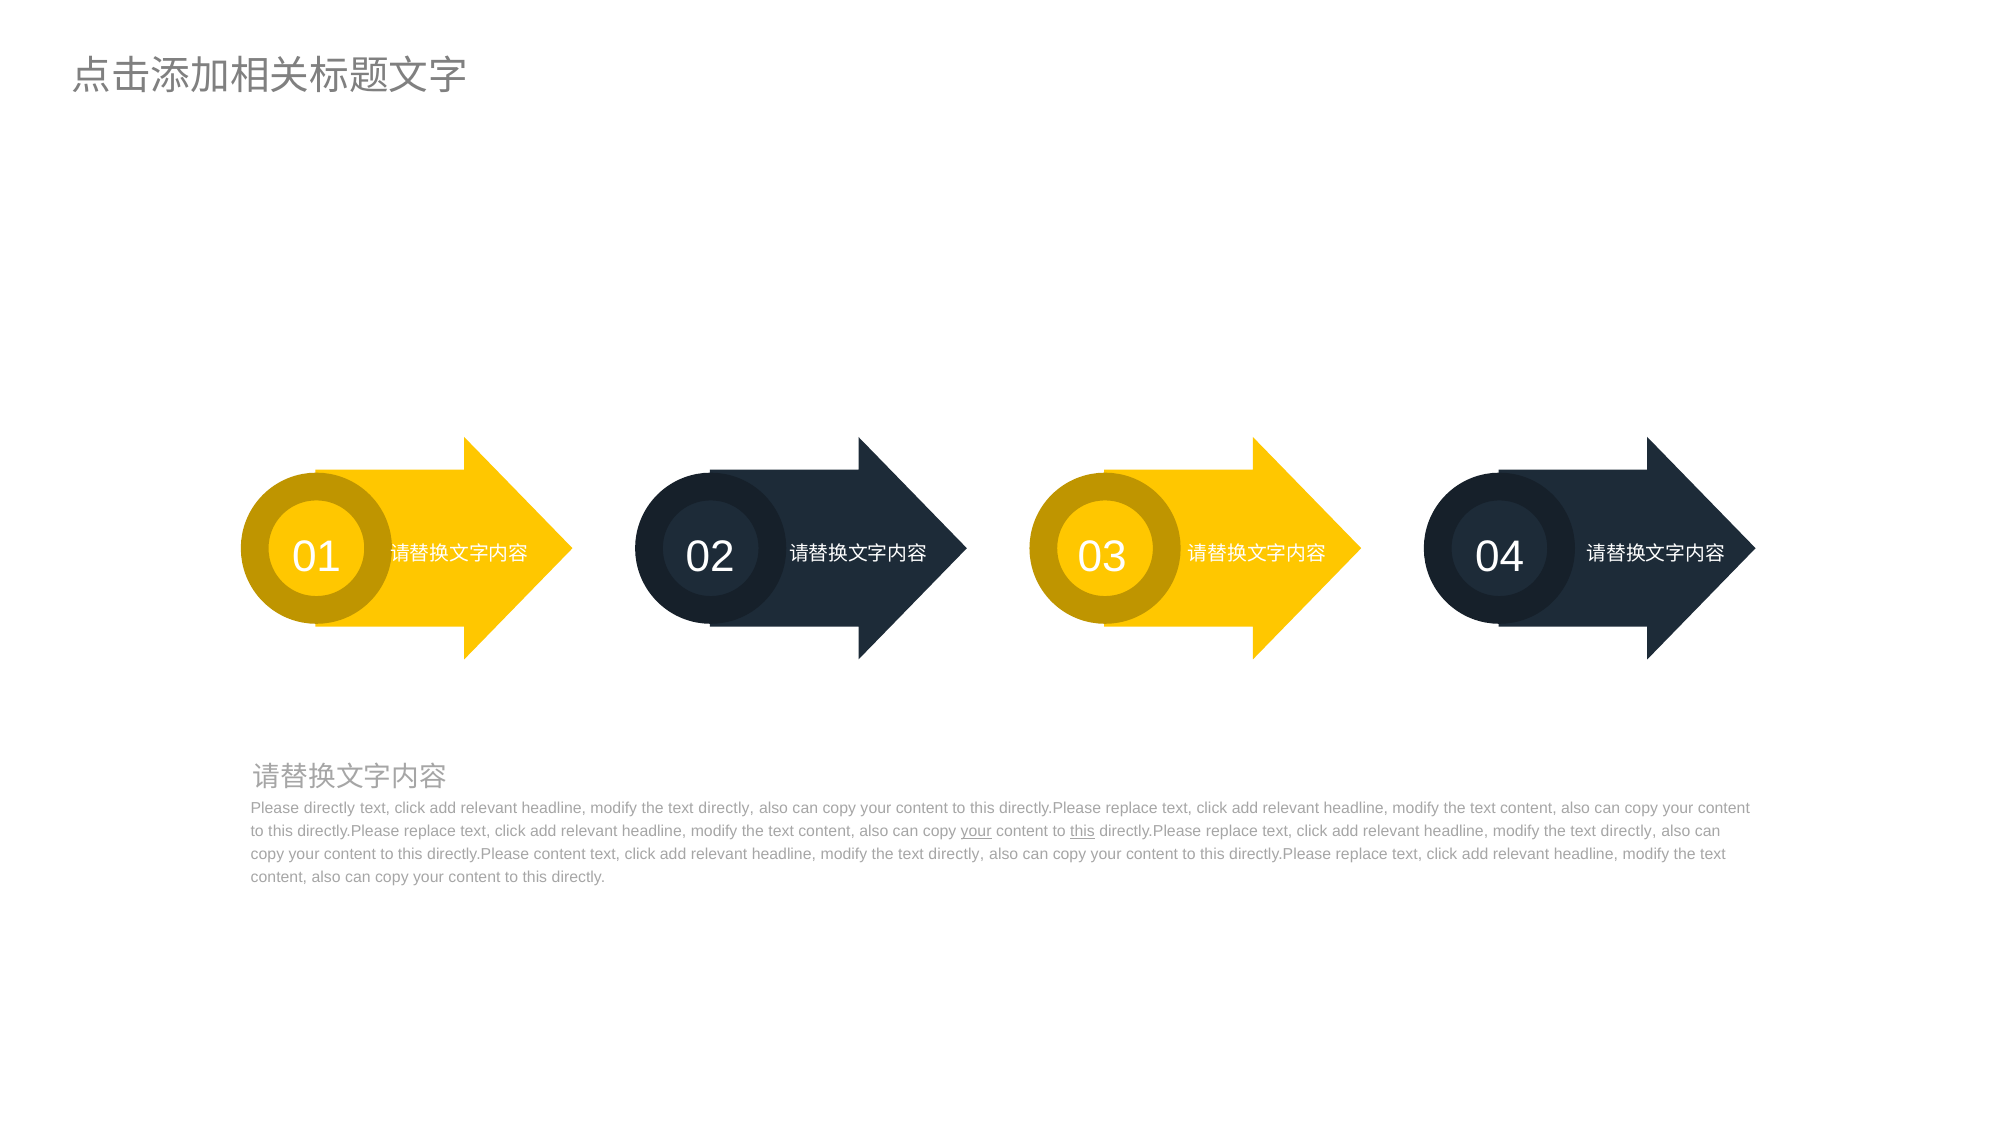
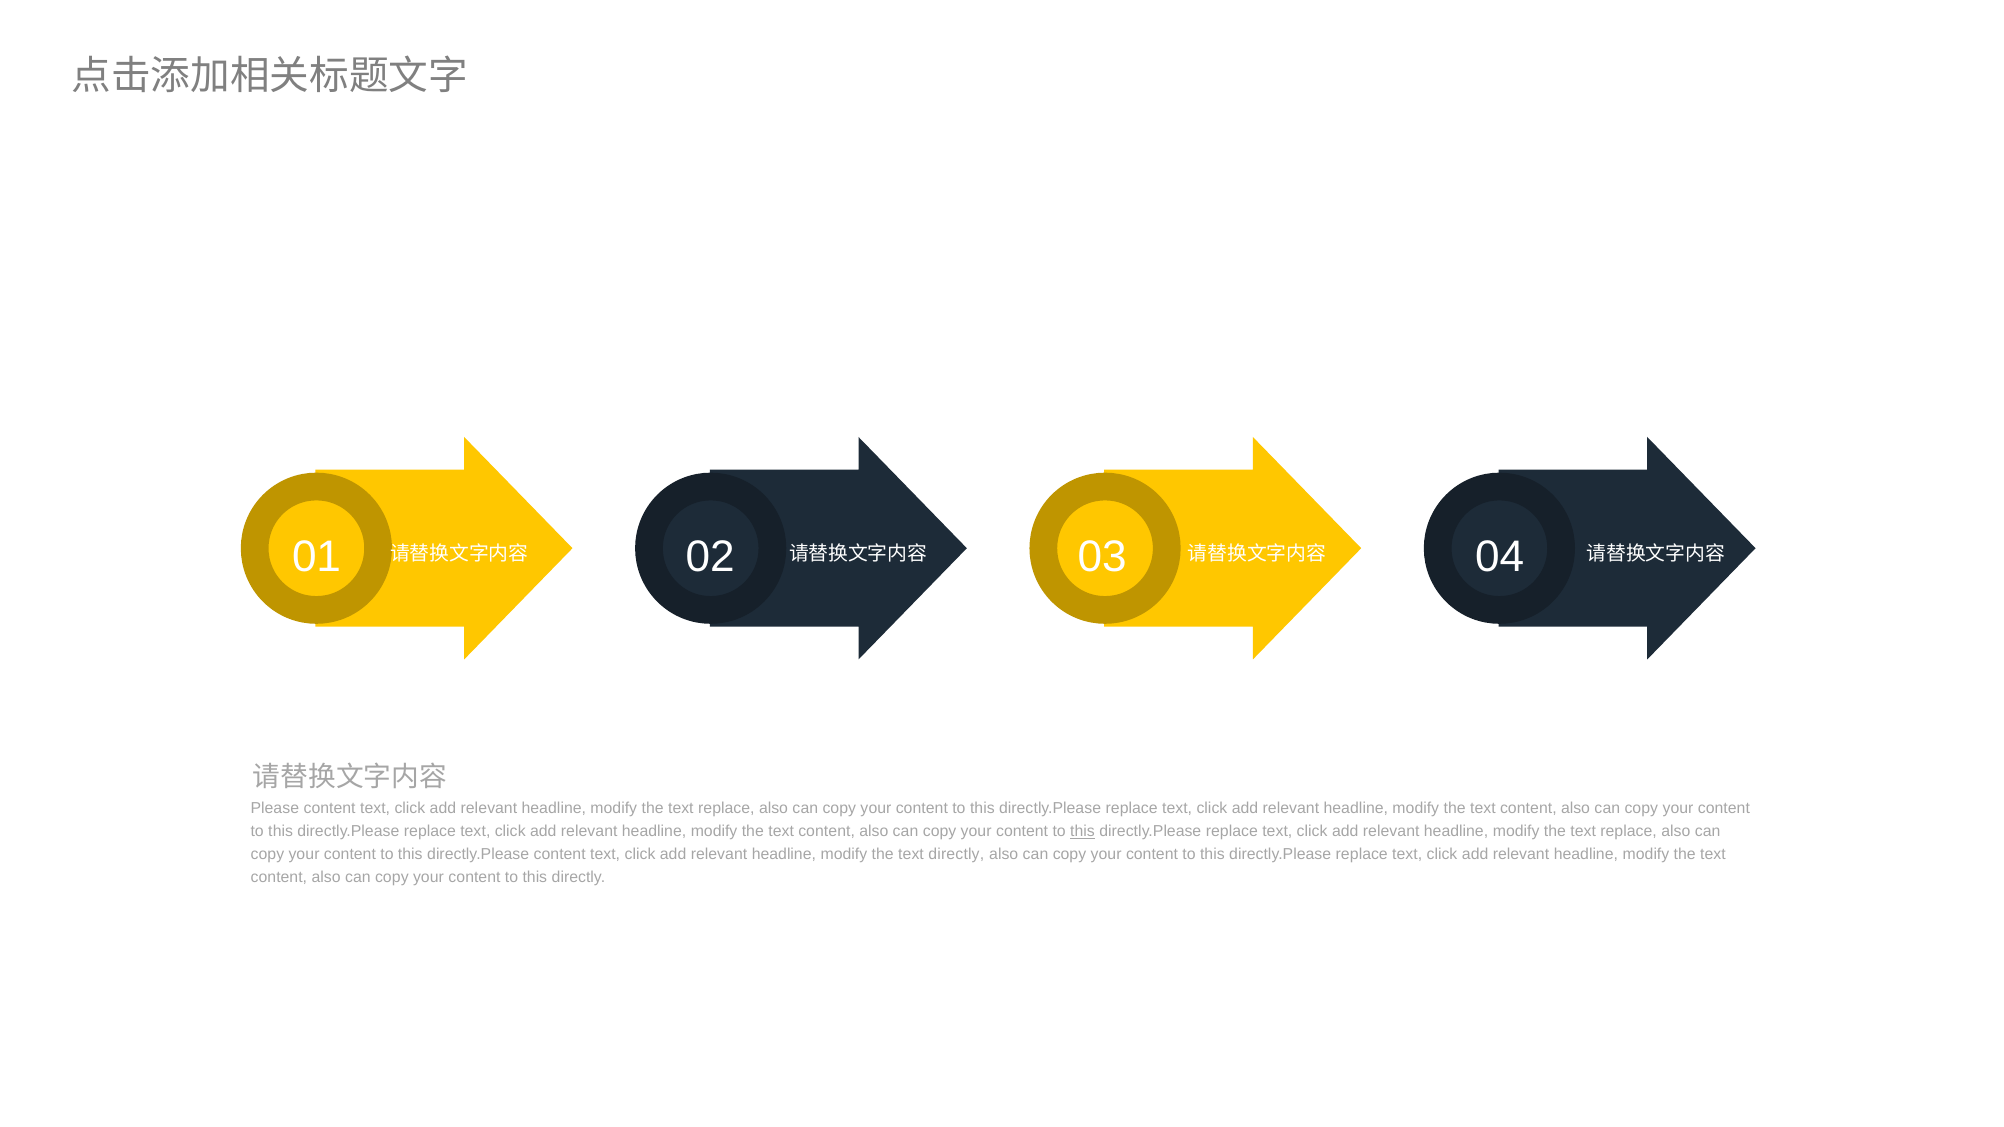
Please directly: directly -> content
directly at (726, 809): directly -> replace
your at (976, 832) underline: present -> none
directly at (1629, 832): directly -> replace
